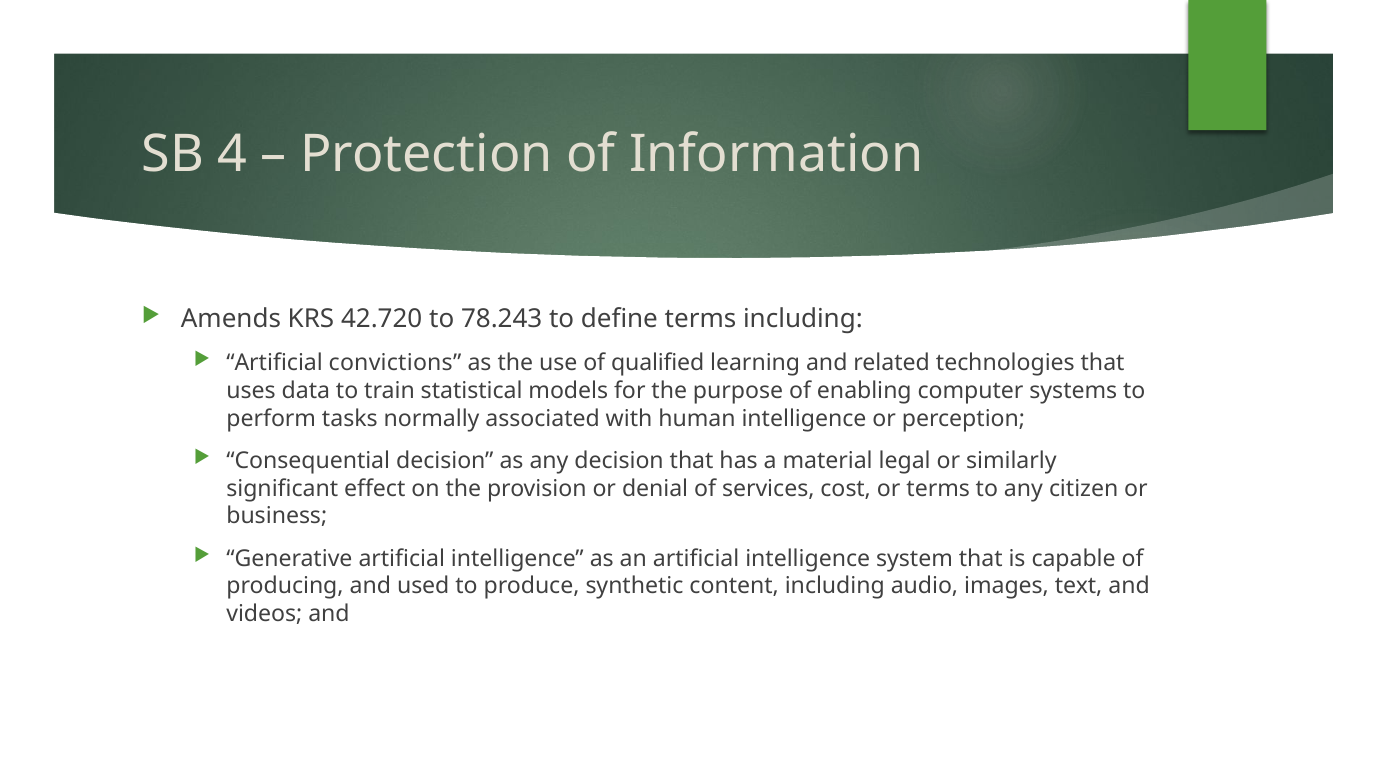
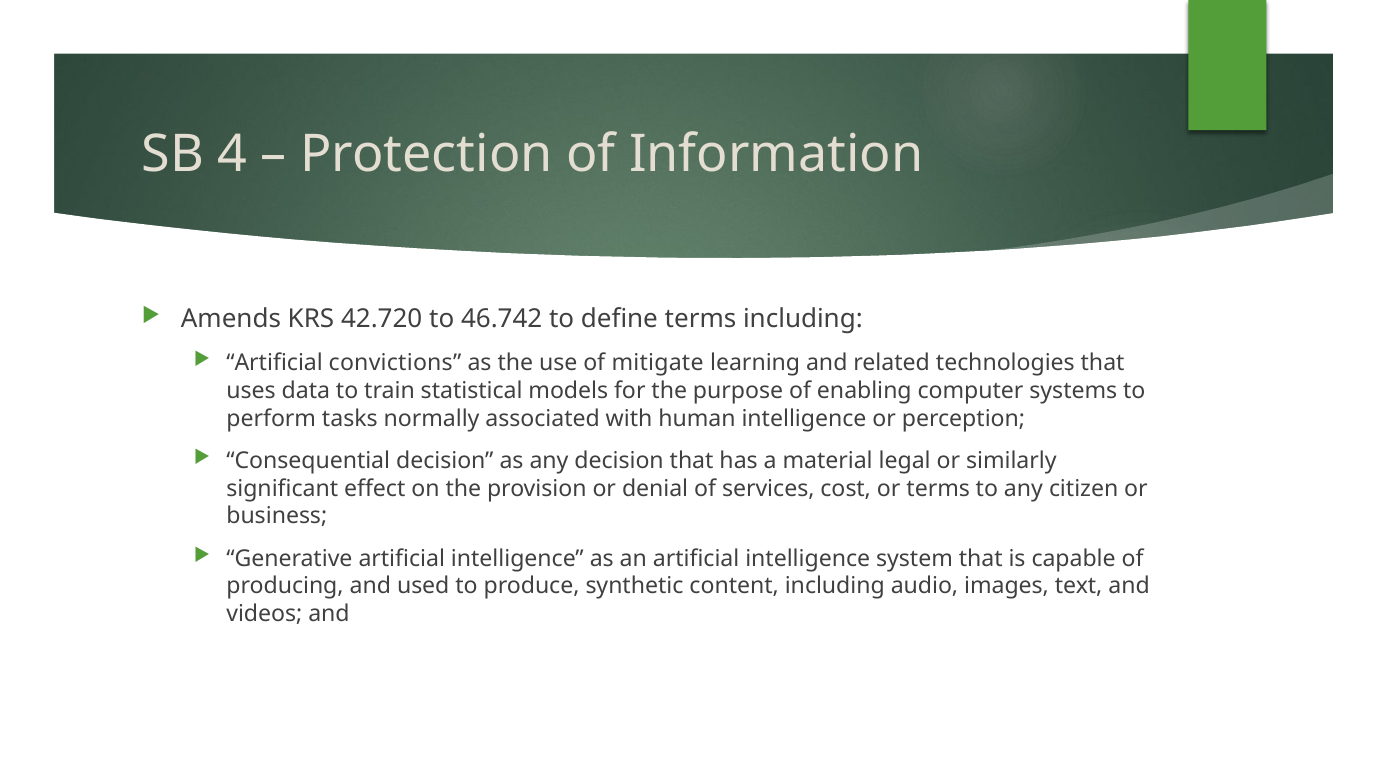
78.243: 78.243 -> 46.742
qualified: qualified -> mitigate
